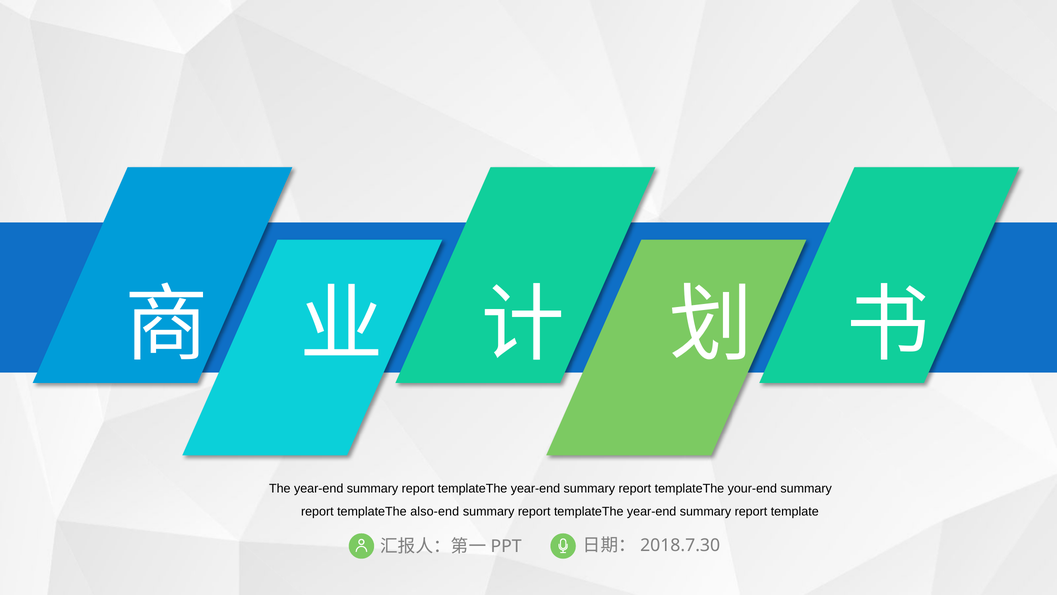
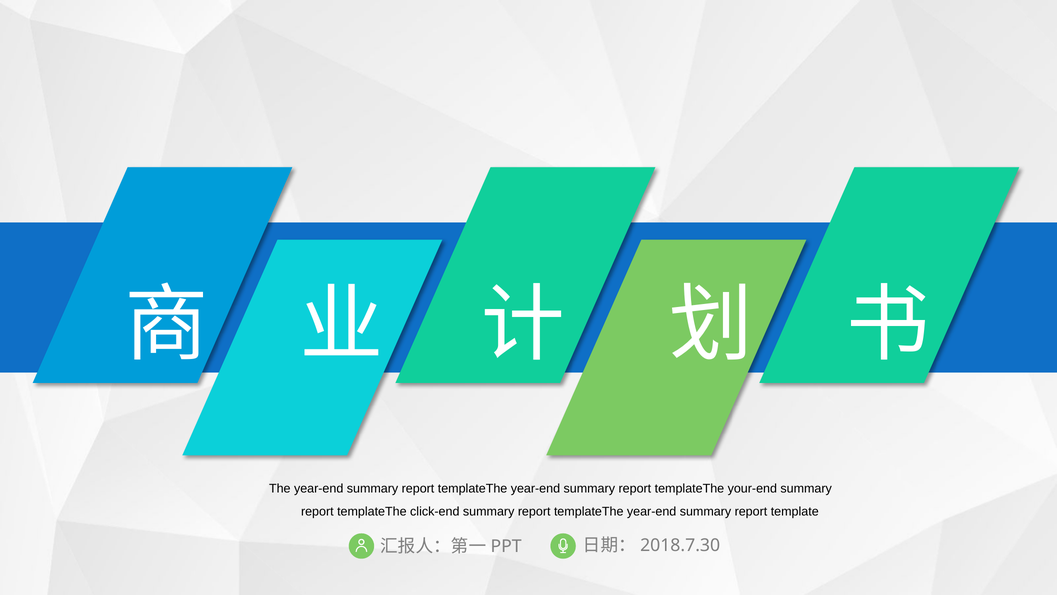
also-end: also-end -> click-end
